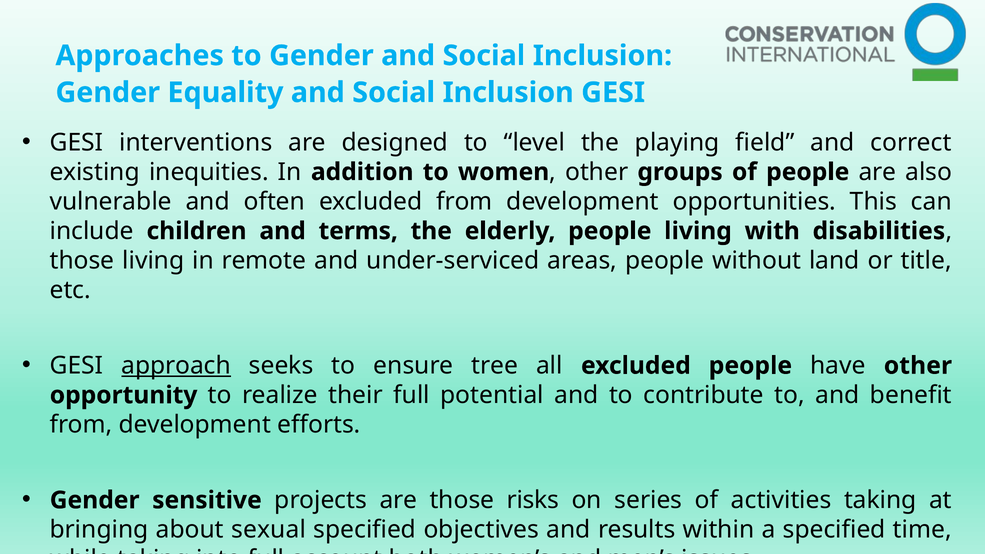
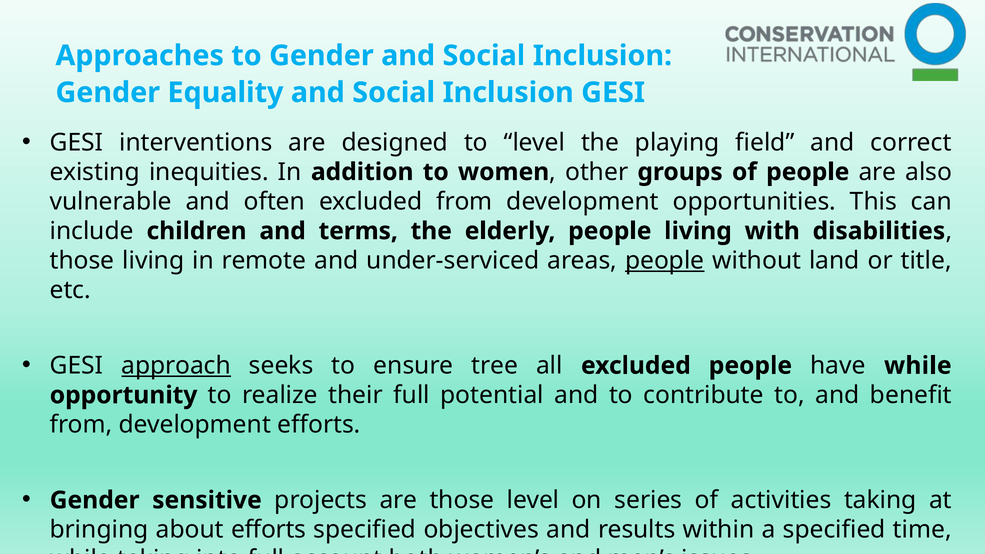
people at (665, 261) underline: none -> present
have other: other -> while
those risks: risks -> level
about sexual: sexual -> efforts
